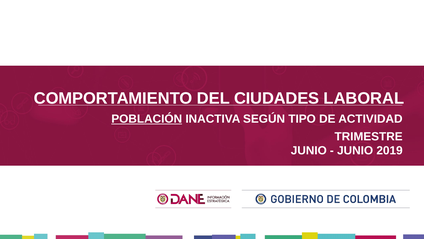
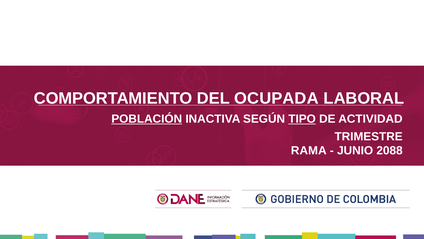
CIUDADES: CIUDADES -> OCUPADA
TIPO underline: none -> present
JUNIO at (309, 150): JUNIO -> RAMA
2019: 2019 -> 2088
